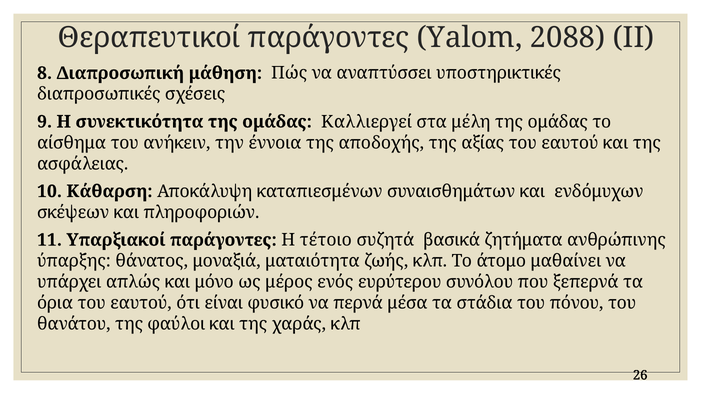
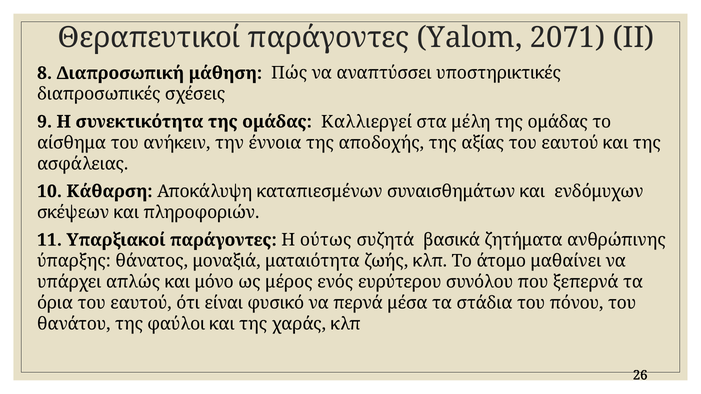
2088: 2088 -> 2071
τέτοιο: τέτοιο -> ούτως
